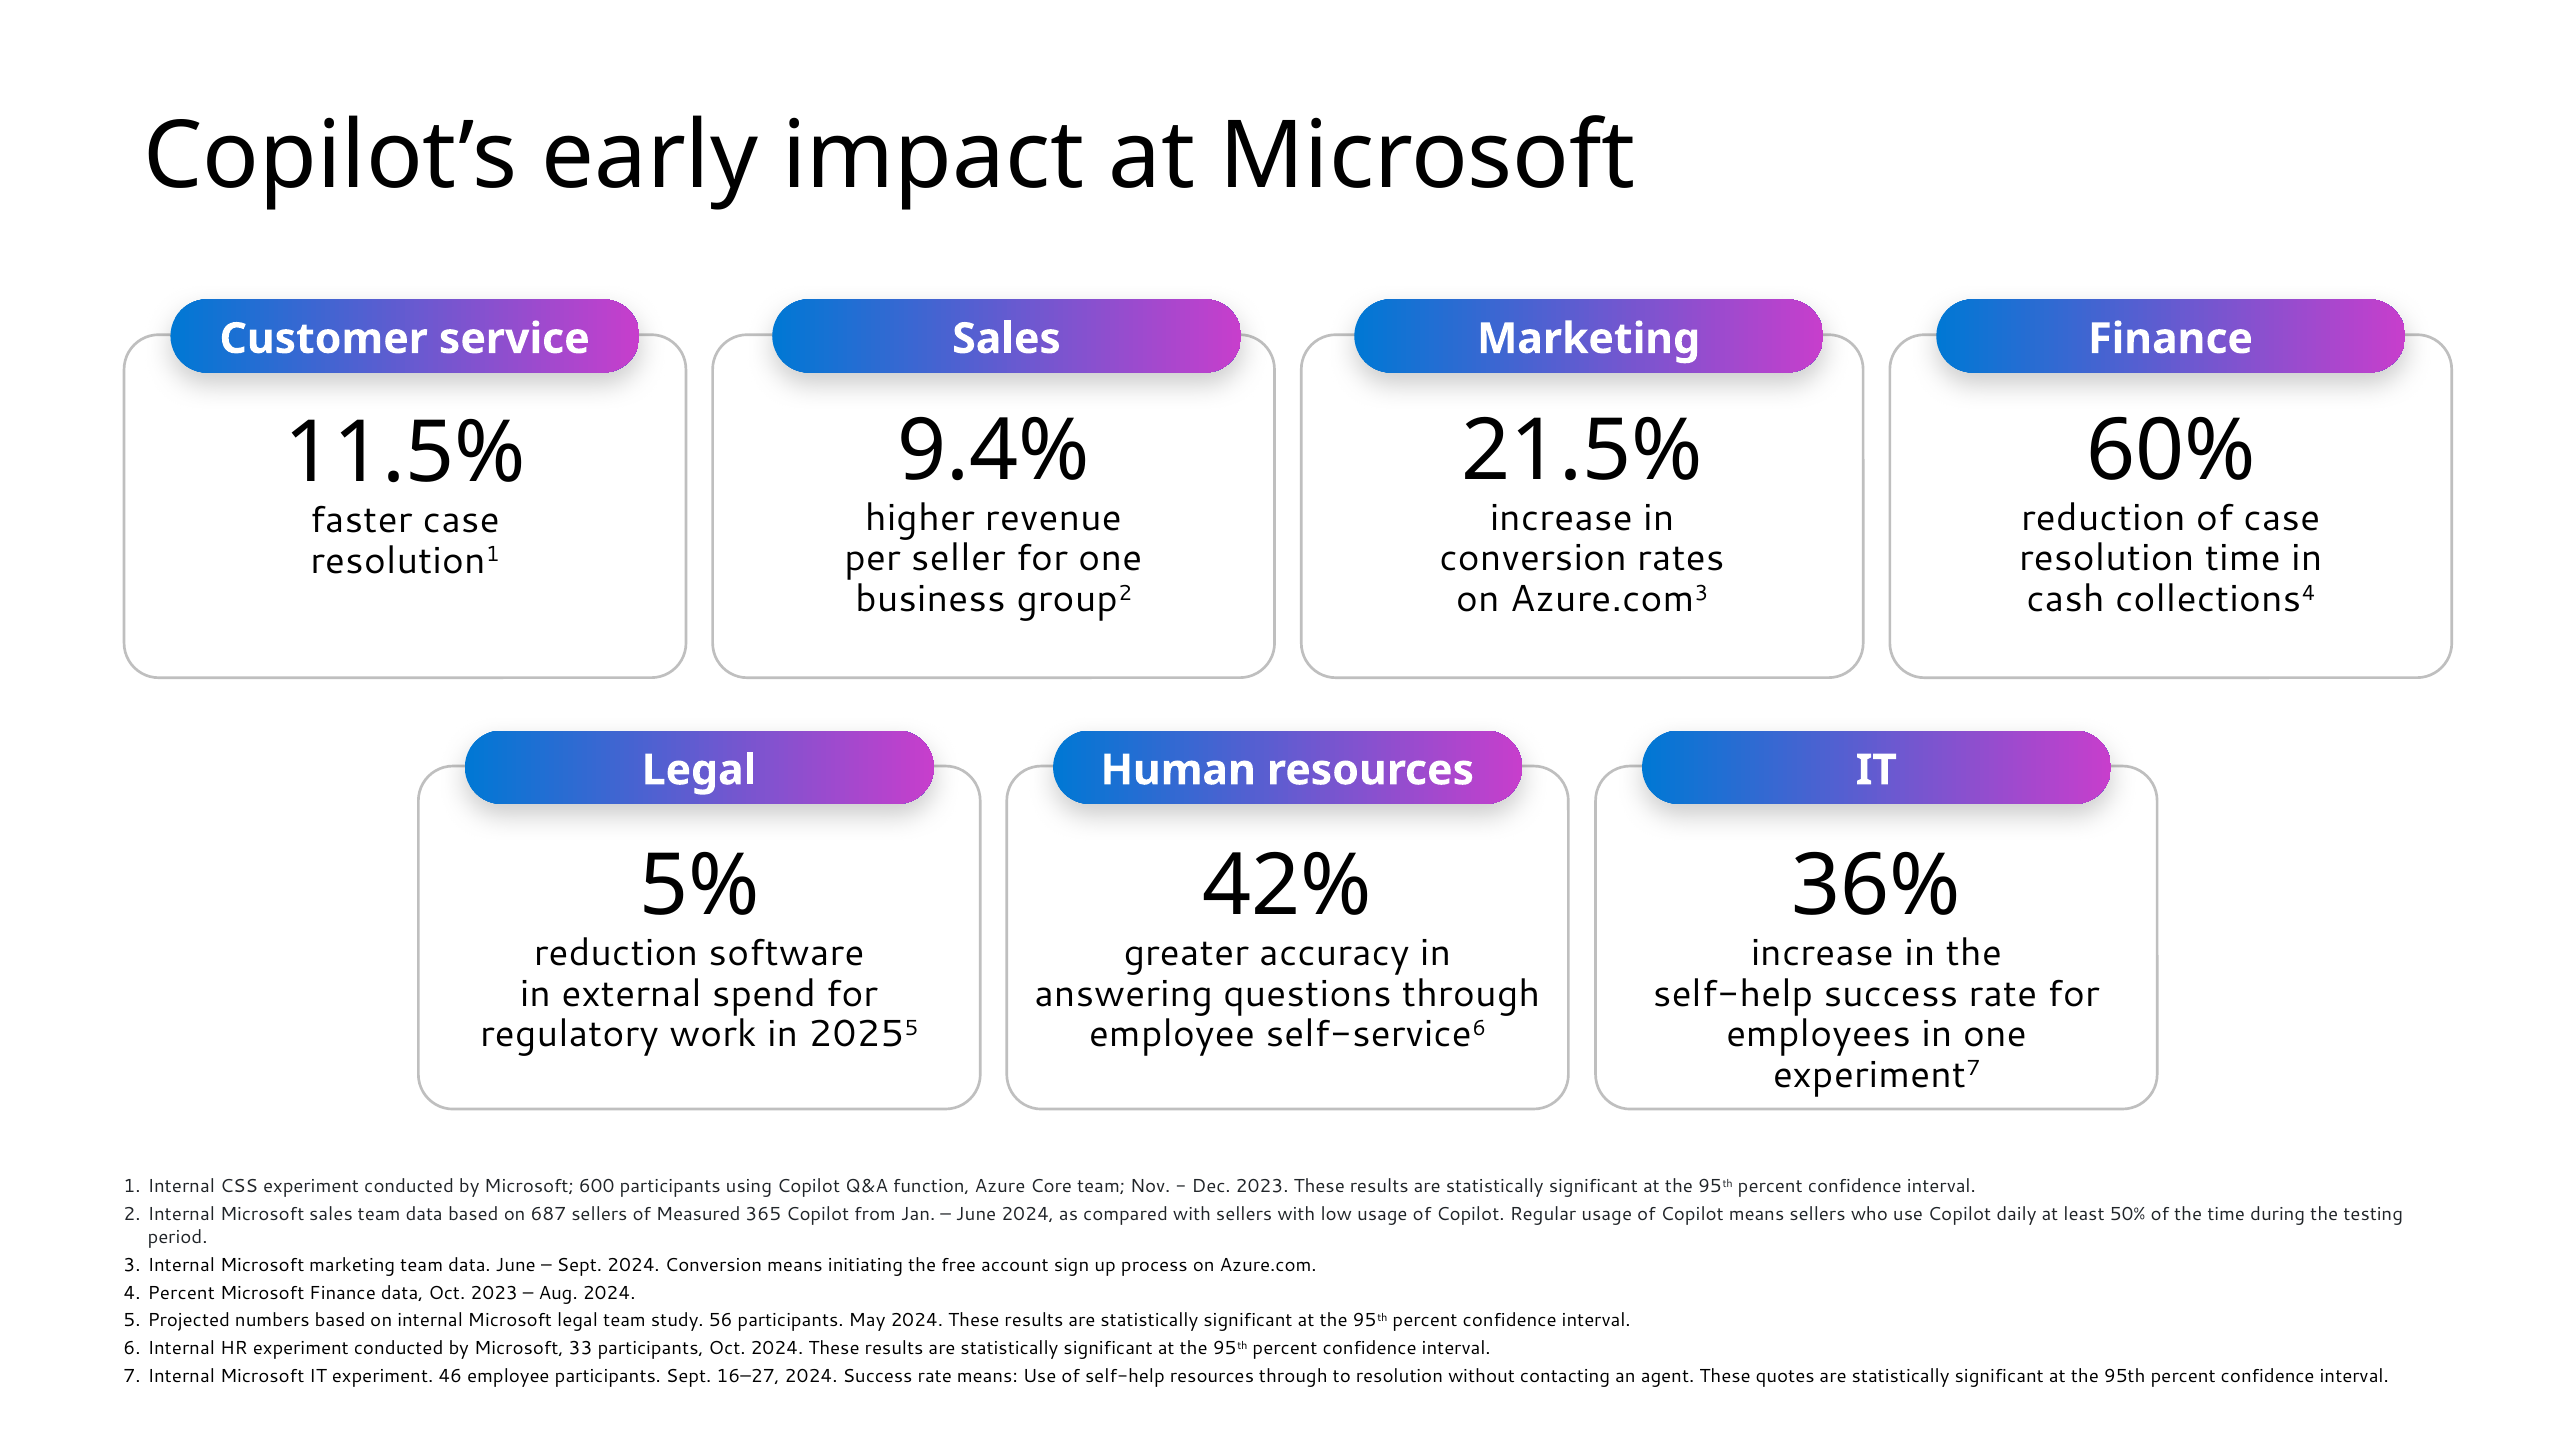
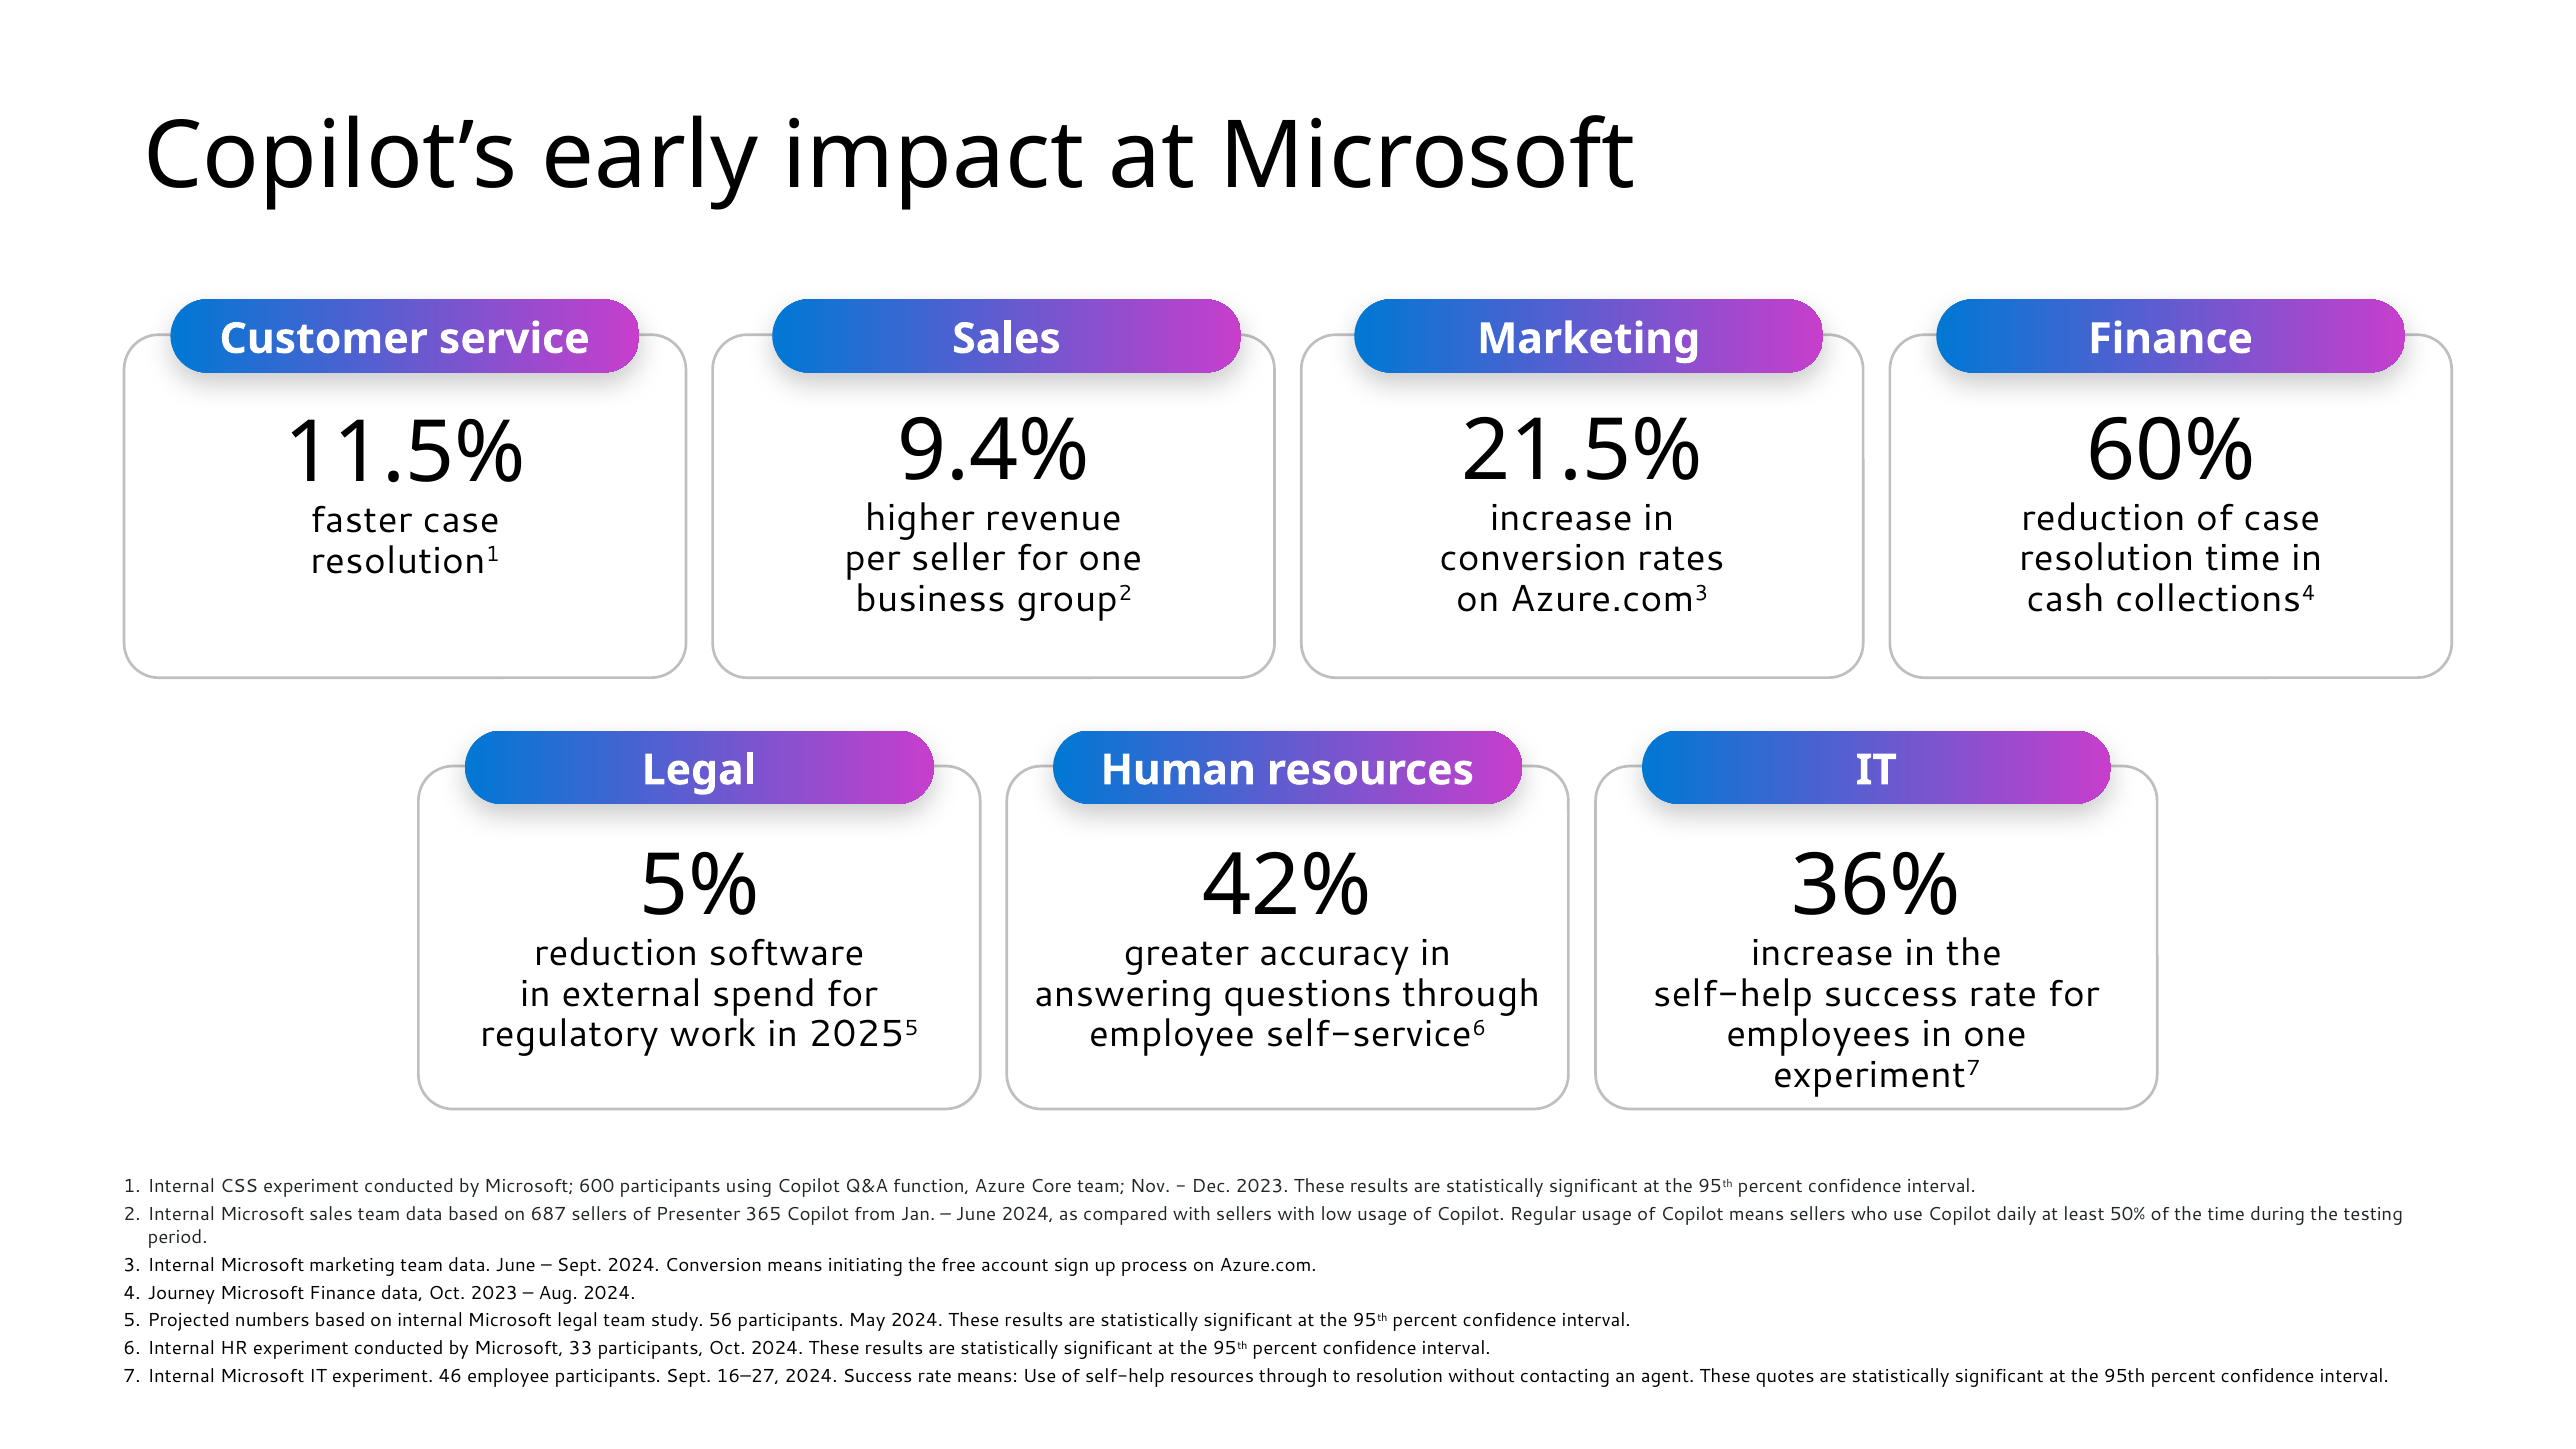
Measured: Measured -> Presenter
Percent at (181, 1293): Percent -> Journey
